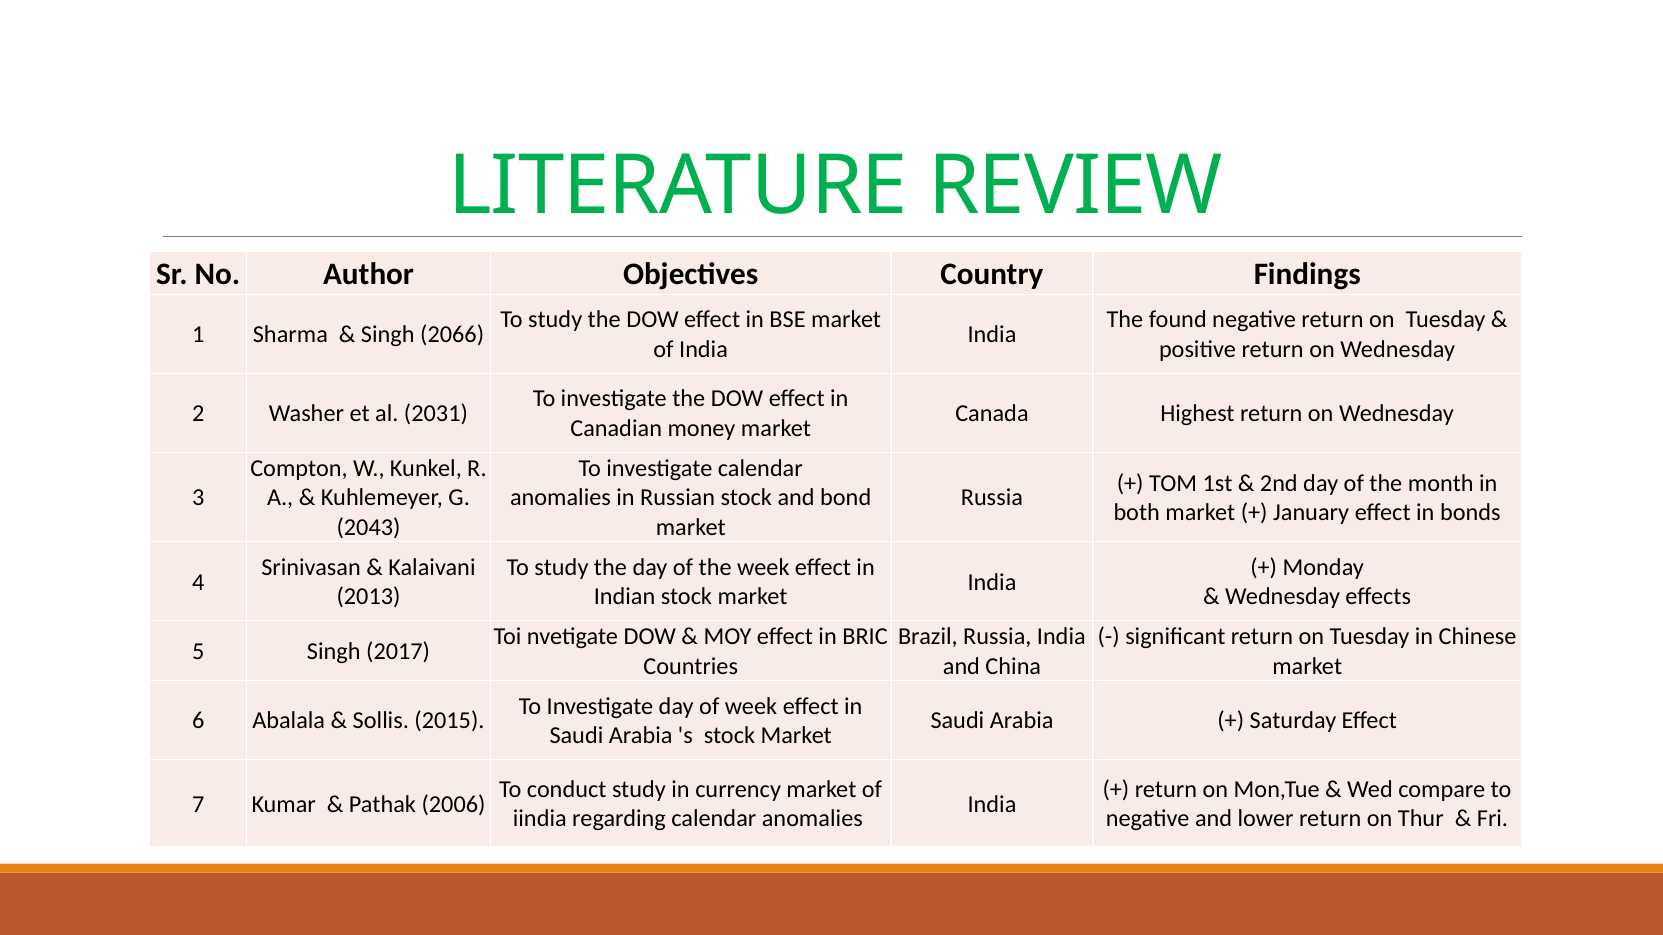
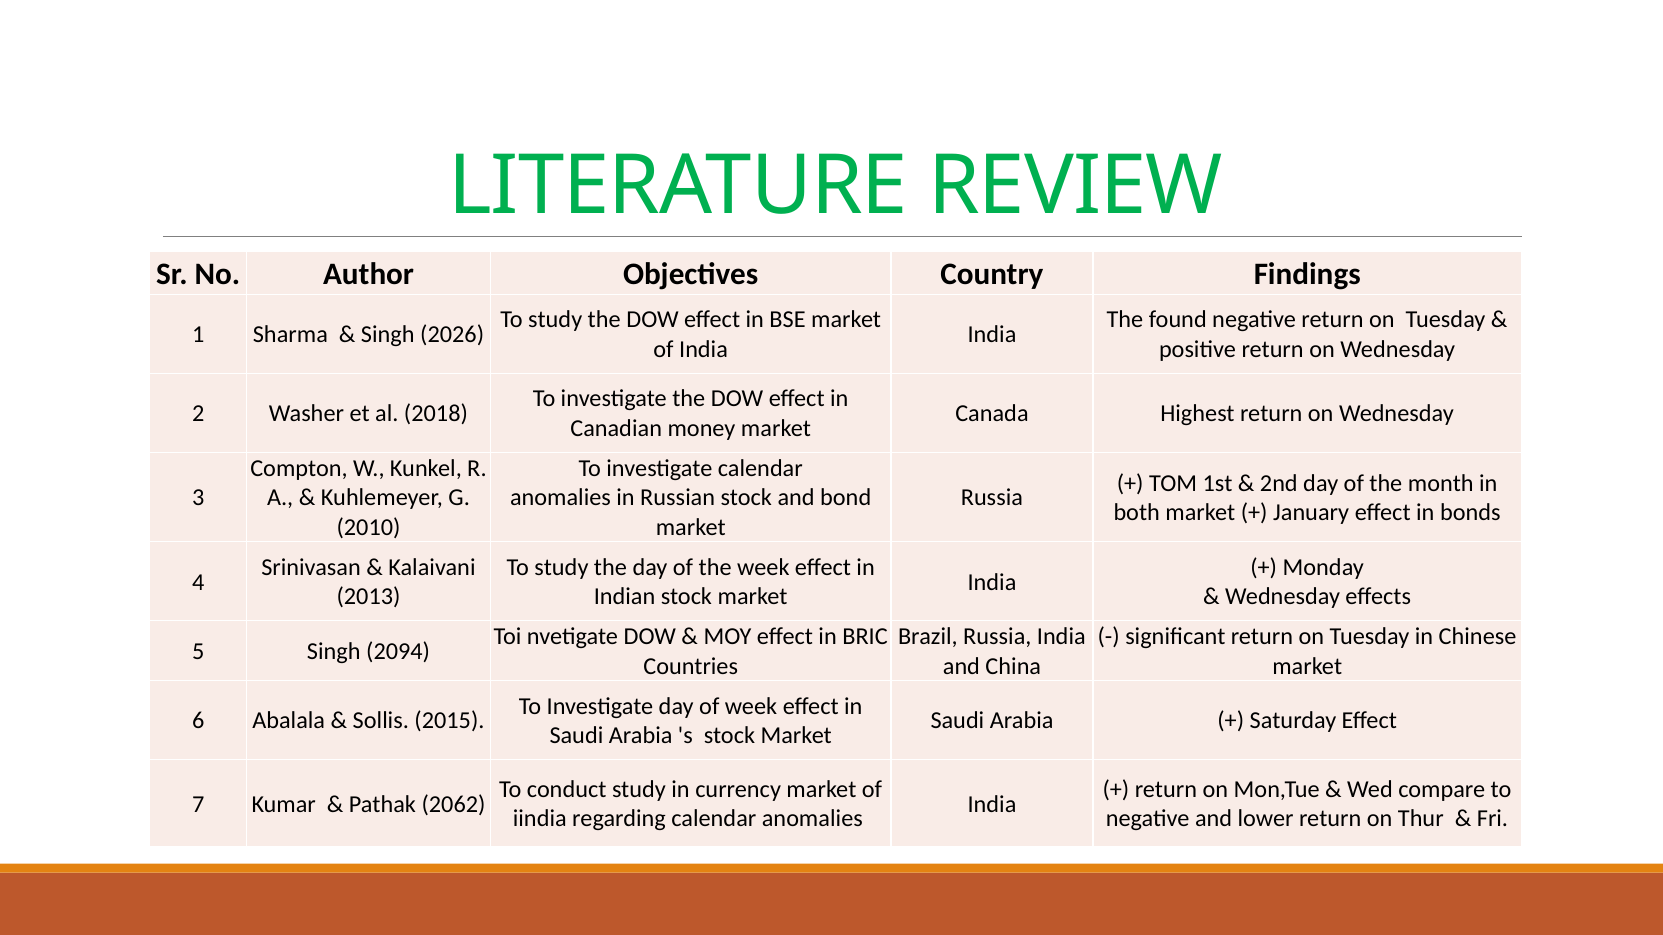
2066: 2066 -> 2026
2031: 2031 -> 2018
2043: 2043 -> 2010
2017: 2017 -> 2094
2006: 2006 -> 2062
